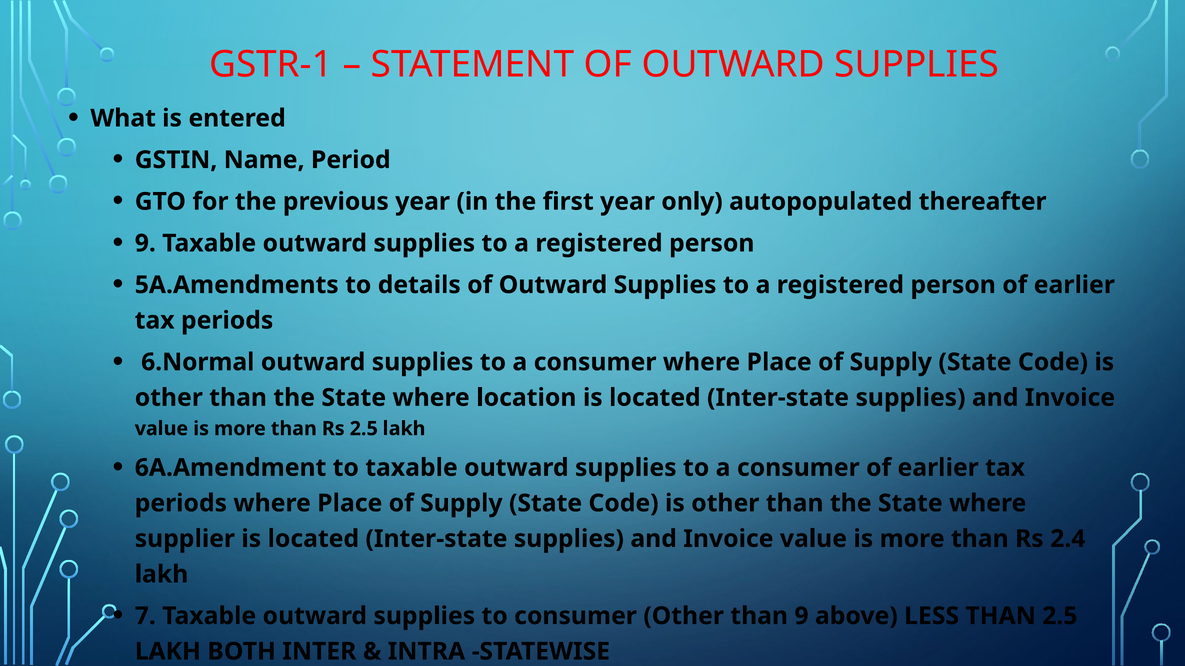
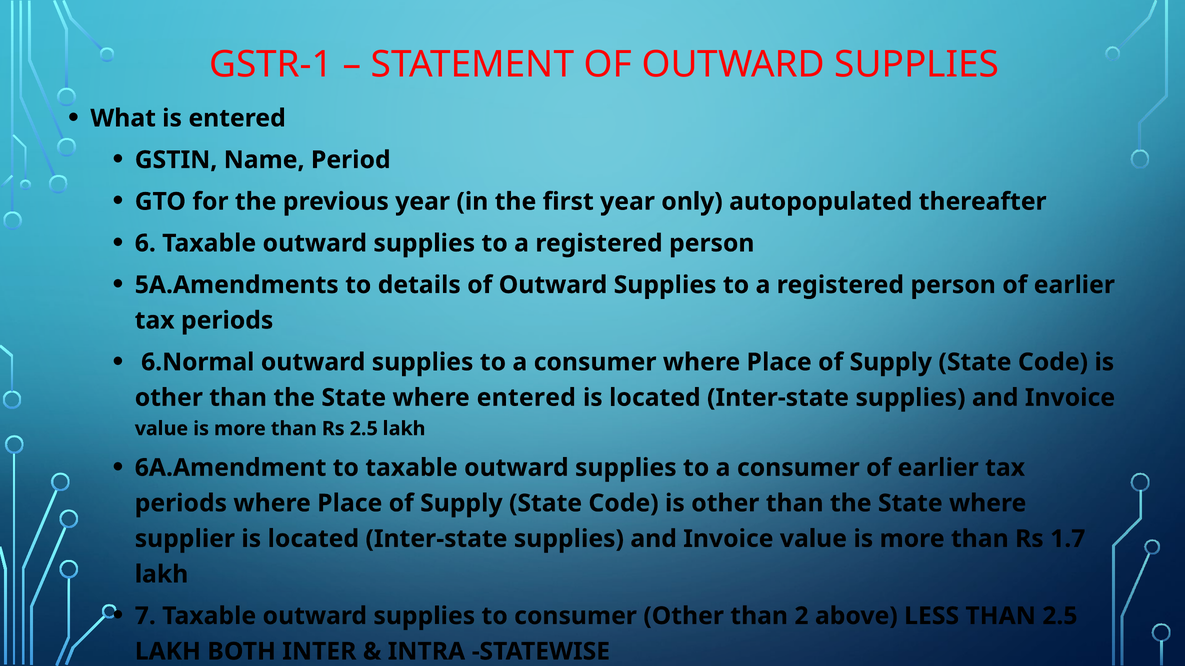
9 at (145, 243): 9 -> 6
where location: location -> entered
2.4: 2.4 -> 1.7
than 9: 9 -> 2
